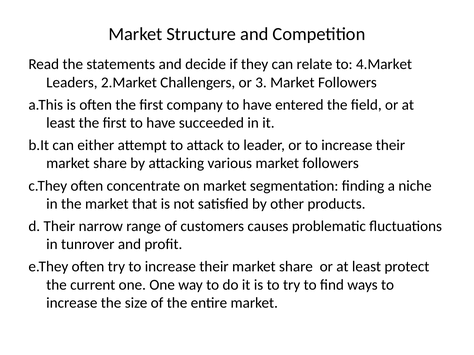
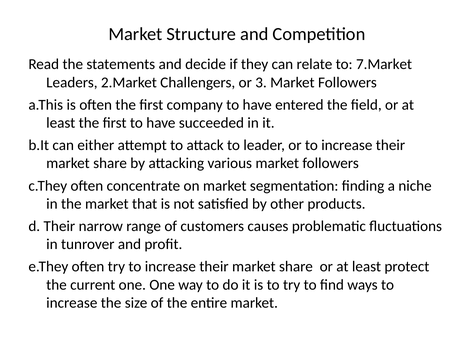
4.Market: 4.Market -> 7.Market
